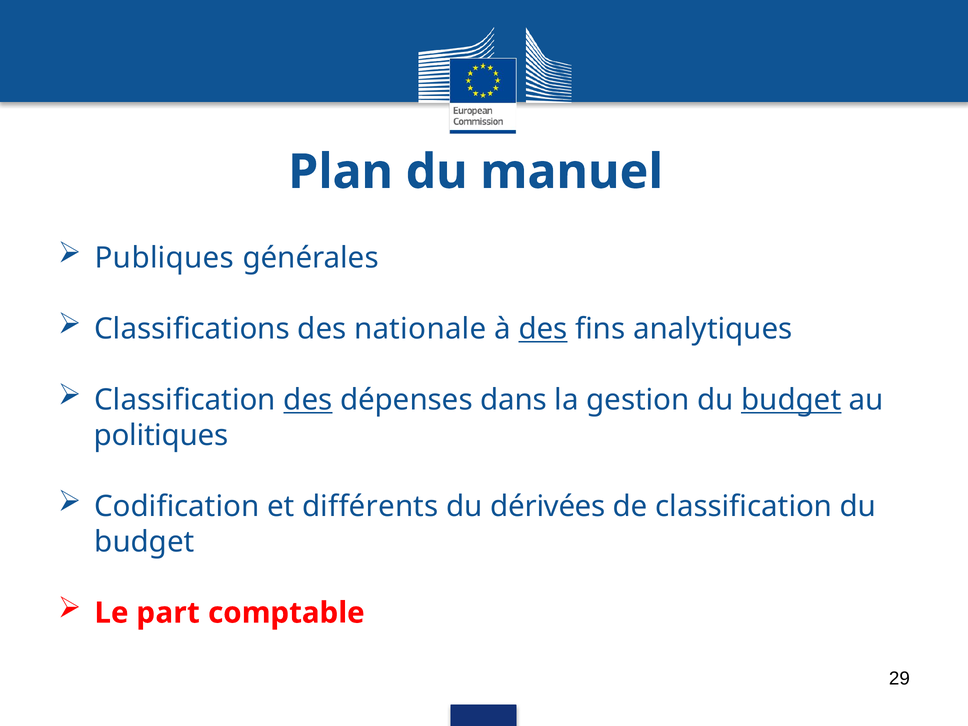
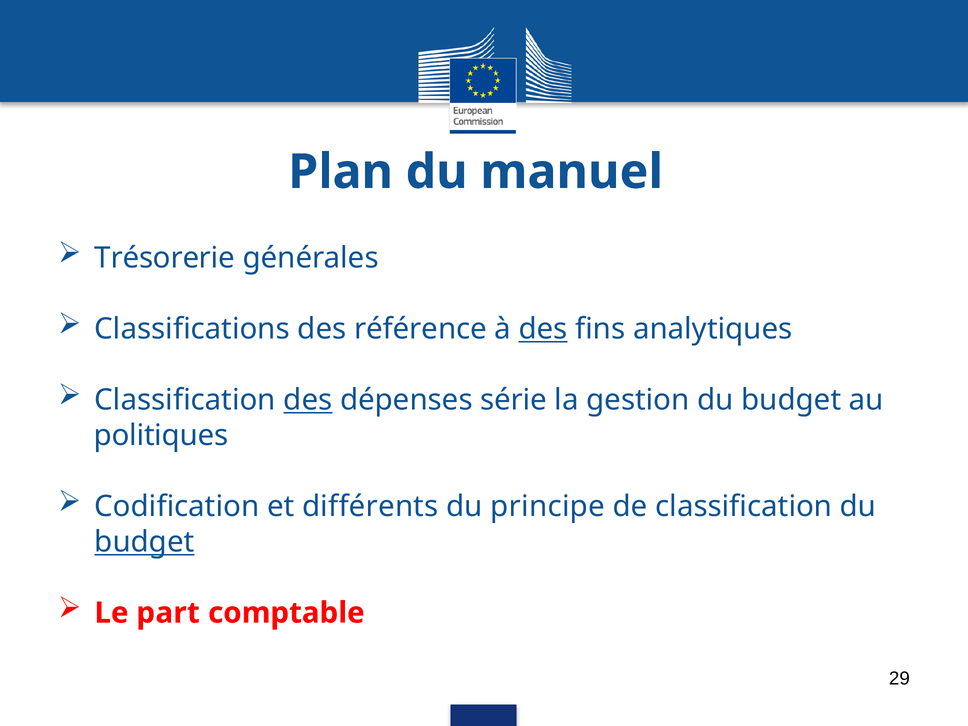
Publiques: Publiques -> Trésorerie
nationale: nationale -> référence
dans: dans -> série
budget at (791, 400) underline: present -> none
dérivées: dérivées -> principe
budget at (144, 542) underline: none -> present
